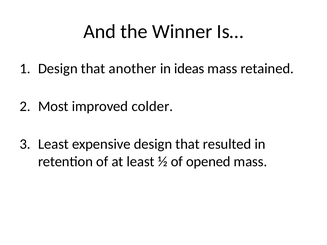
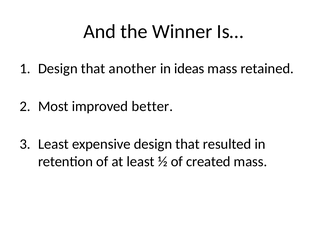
colder: colder -> better
opened: opened -> created
